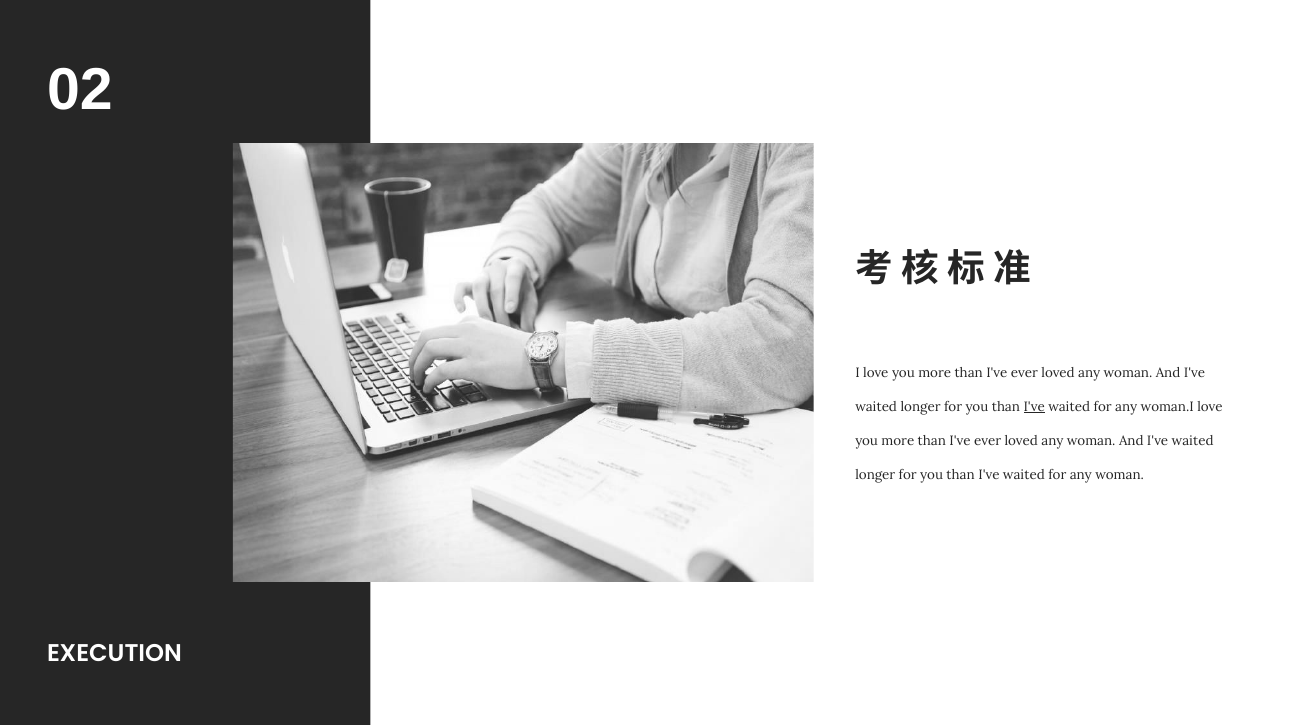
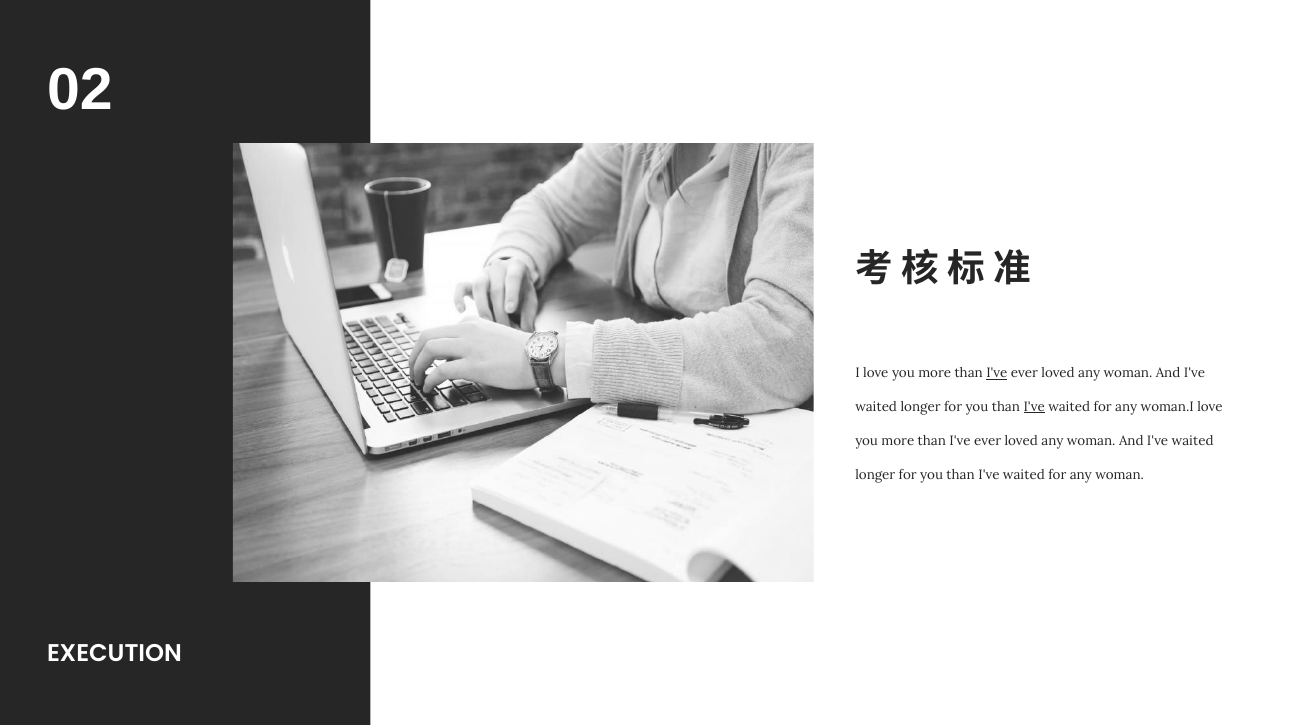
I've at (997, 373) underline: none -> present
